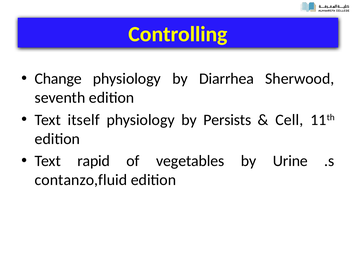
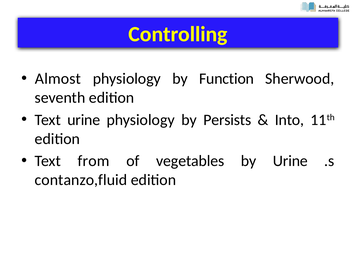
Change: Change -> Almost
Diarrhea: Diarrhea -> Function
Text itself: itself -> urine
Cell: Cell -> Into
rapid: rapid -> from
